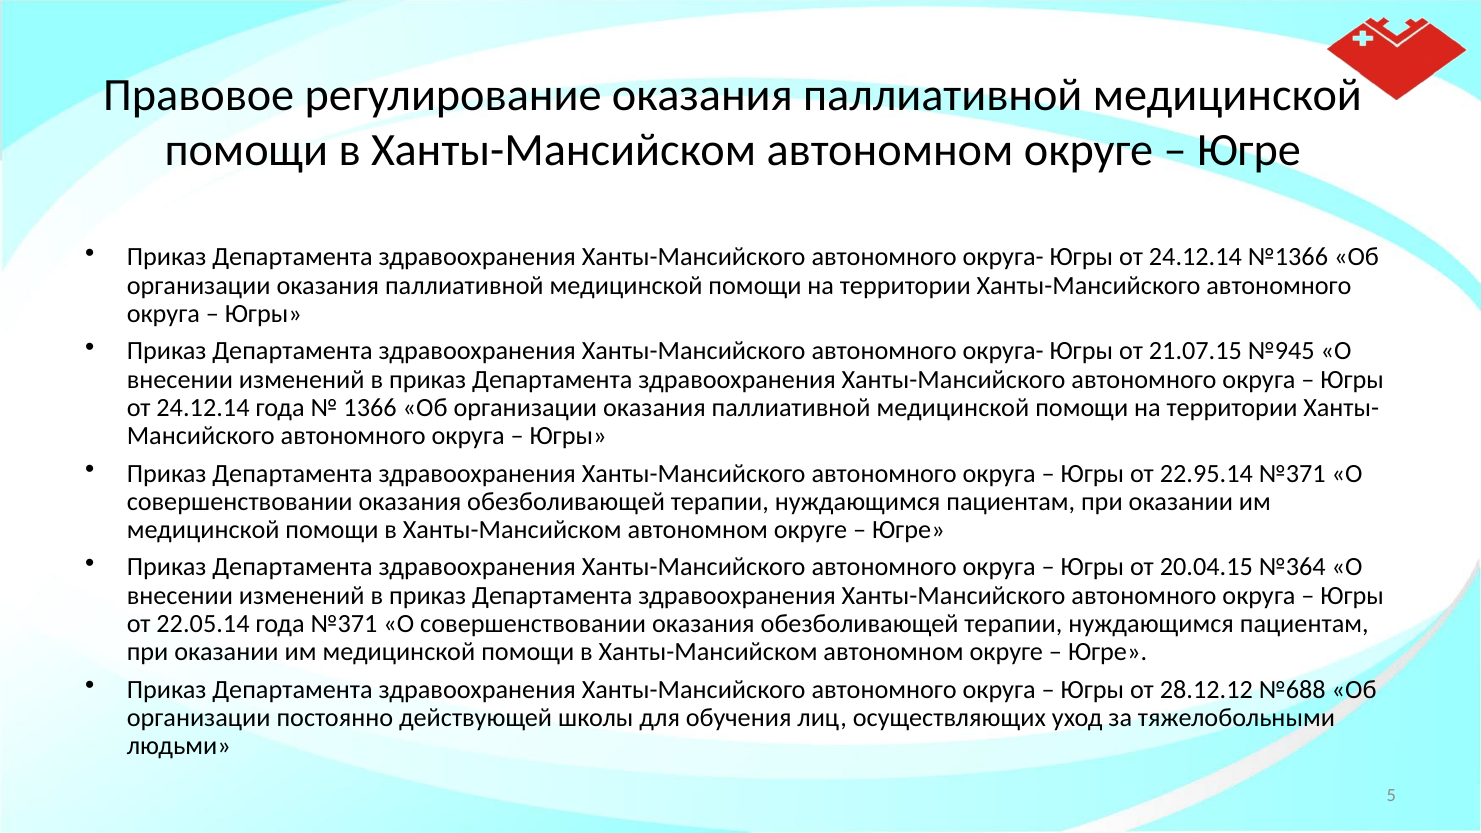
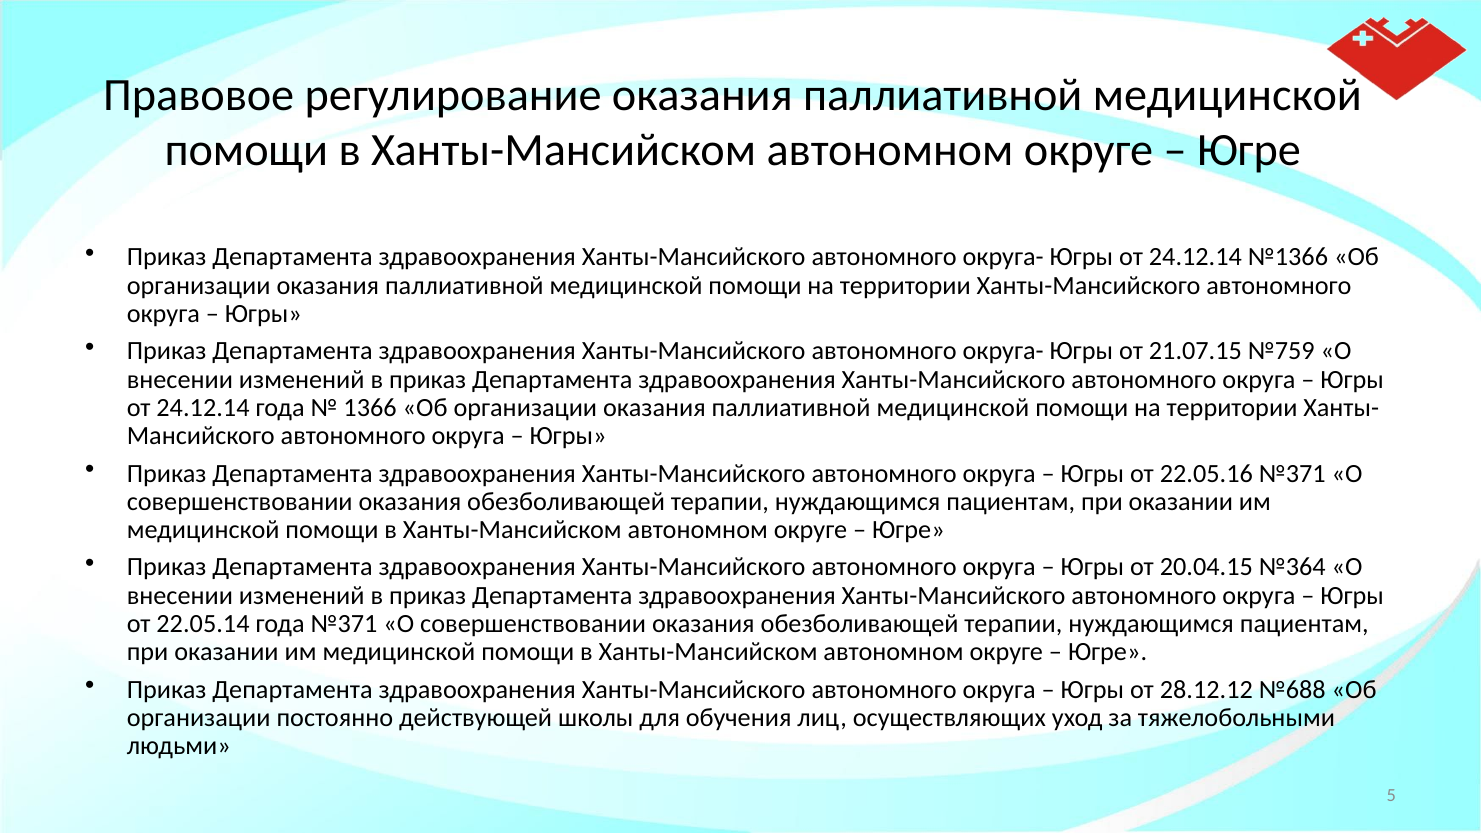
№945: №945 -> №759
22.95.14: 22.95.14 -> 22.05.16
